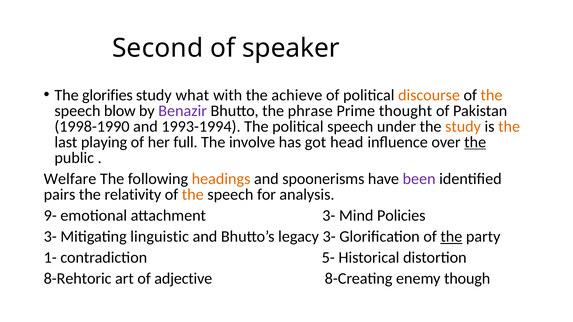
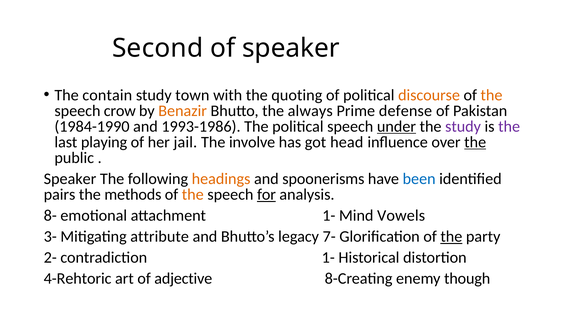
glorifies: glorifies -> contain
what: what -> town
achieve: achieve -> quoting
blow: blow -> crow
Benazir colour: purple -> orange
phrase: phrase -> always
thought: thought -> defense
1998-1990: 1998-1990 -> 1984-1990
1993-1994: 1993-1994 -> 1993-1986
under underline: none -> present
study at (463, 127) colour: orange -> purple
the at (509, 127) colour: orange -> purple
full: full -> jail
Welfare at (70, 179): Welfare -> Speaker
been colour: purple -> blue
relativity: relativity -> methods
for underline: none -> present
9-: 9- -> 8-
attachment 3-: 3- -> 1-
Policies: Policies -> Vowels
linguistic: linguistic -> attribute
legacy 3-: 3- -> 7-
1-: 1- -> 2-
contradiction 5-: 5- -> 1-
8-Rehtoric: 8-Rehtoric -> 4-Rehtoric
